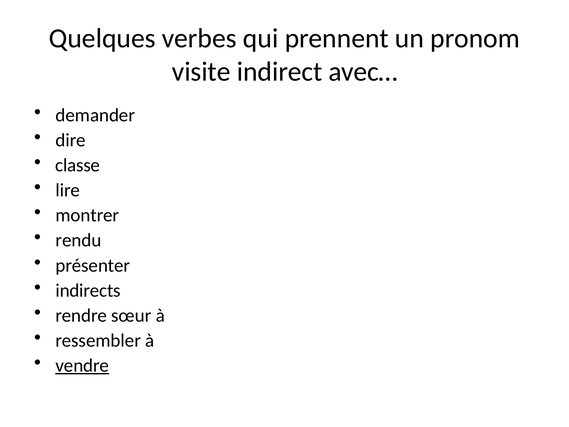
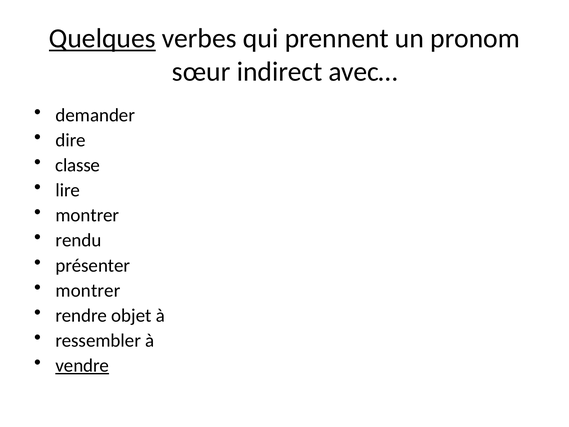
Quelques underline: none -> present
visite: visite -> sœur
indirects at (88, 290): indirects -> montrer
sœur: sœur -> objet
